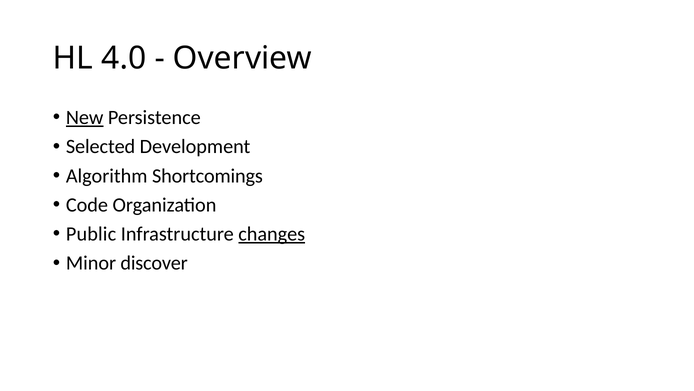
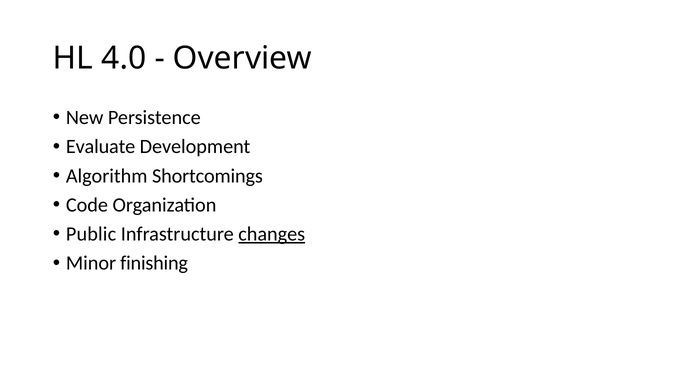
New underline: present -> none
Selected: Selected -> Evaluate
discover: discover -> finishing
